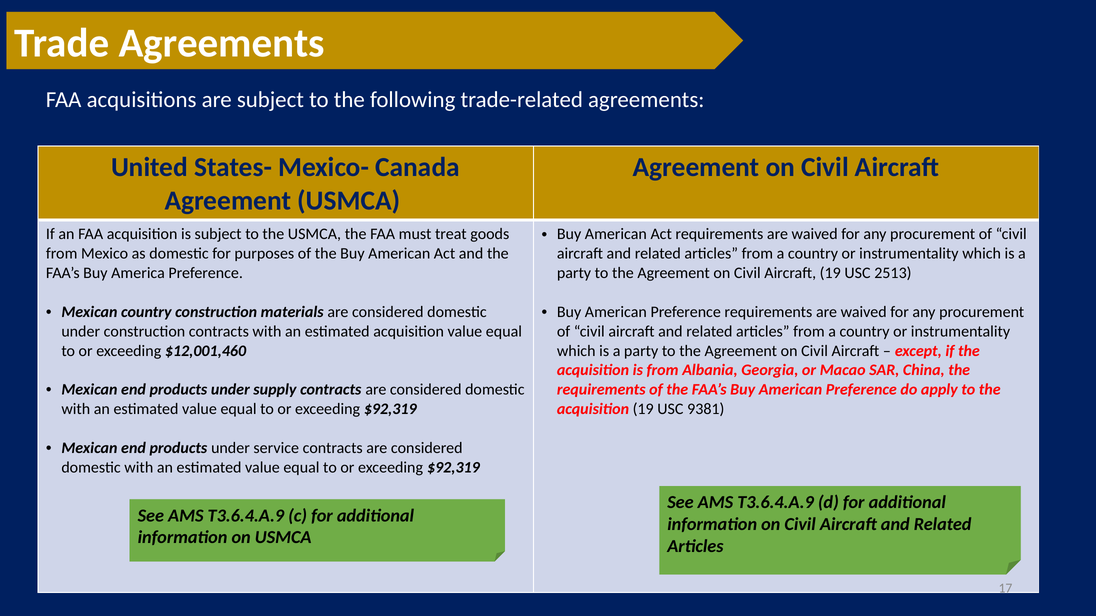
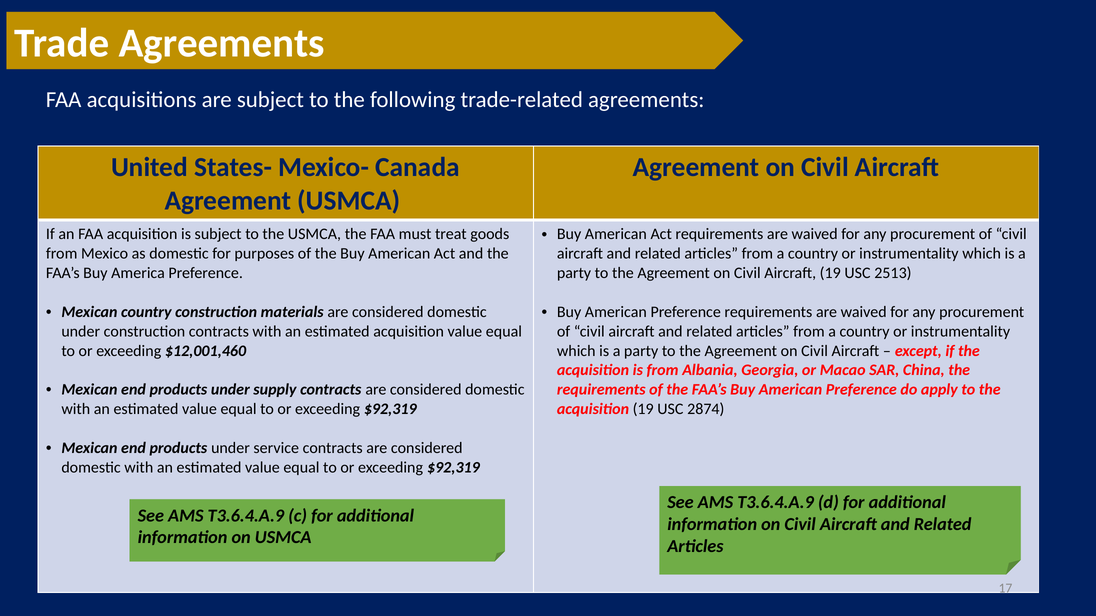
9381: 9381 -> 2874
